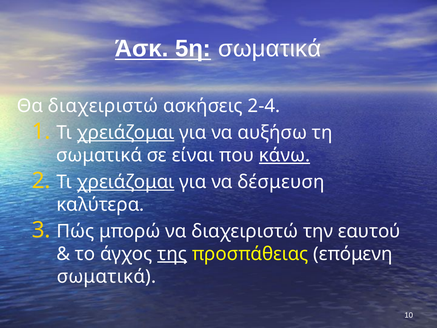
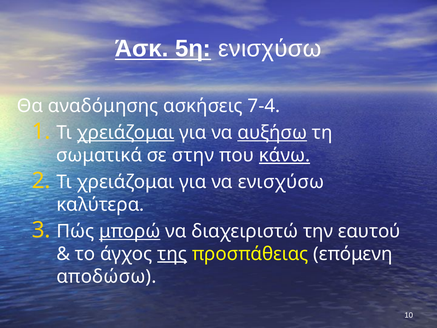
σωματικά at (270, 49): σωματικά -> ενισχύσω
Θα διαχειριστώ: διαχειριστώ -> αναδόμησης
2-4: 2-4 -> 7-4
αυξήσω underline: none -> present
είναι: είναι -> στην
χρειάζομαι at (126, 182) underline: present -> none
να δέσμευση: δέσμευση -> ενισχύσω
μπορώ underline: none -> present
σωματικά at (106, 276): σωματικά -> αποδώσω
